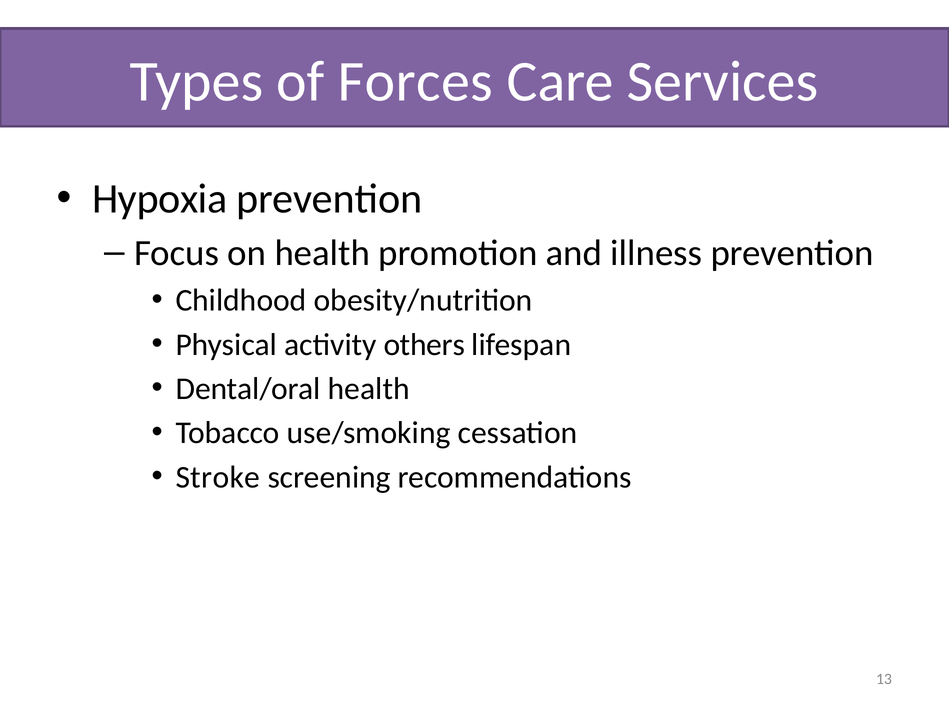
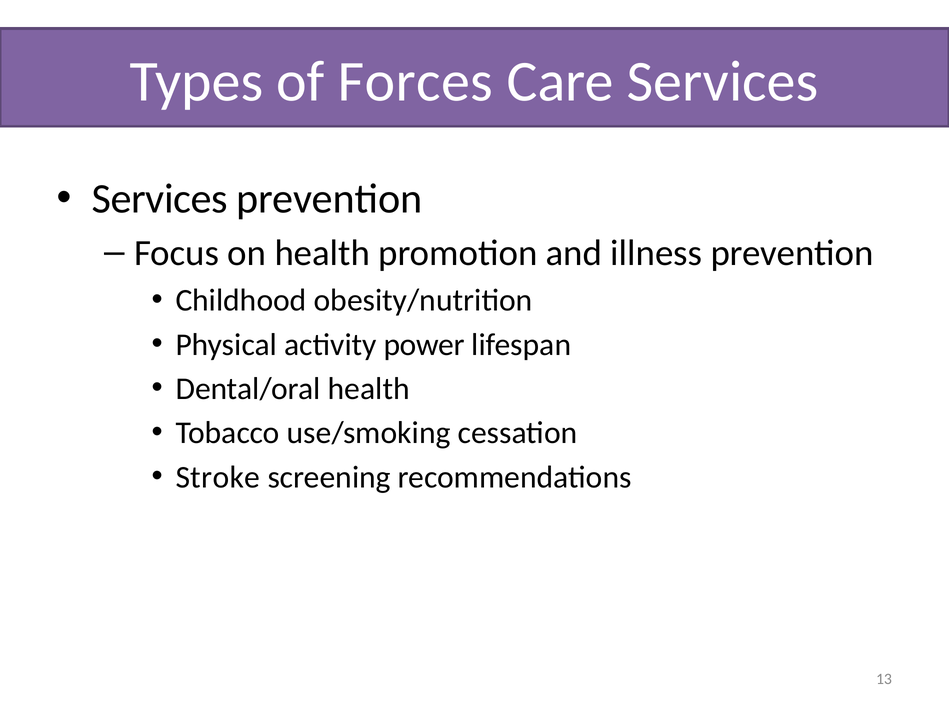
Hypoxia at (160, 199): Hypoxia -> Services
others: others -> power
